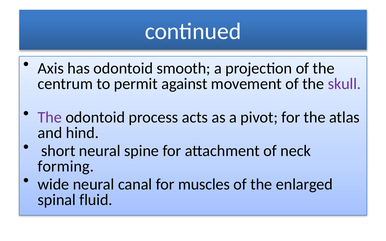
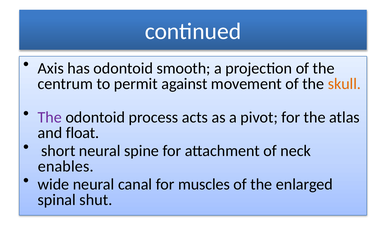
skull colour: purple -> orange
hind: hind -> float
forming: forming -> enables
fluid: fluid -> shut
